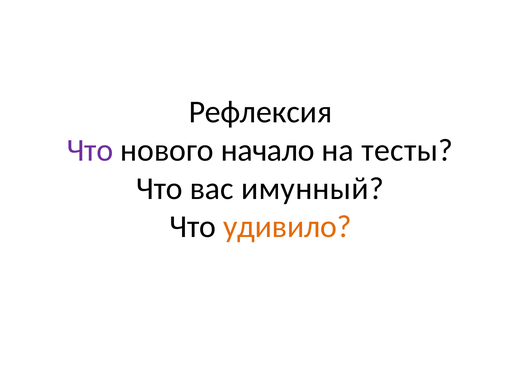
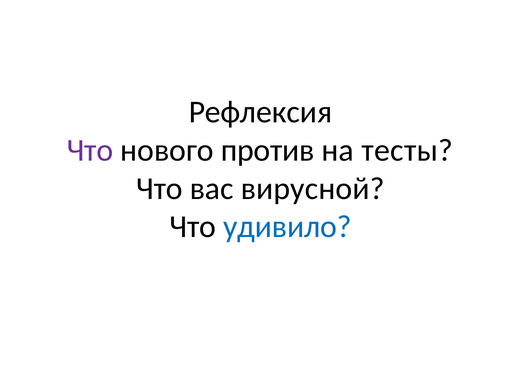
начало: начало -> против
имунный: имунный -> вирусной
удивило colour: orange -> blue
